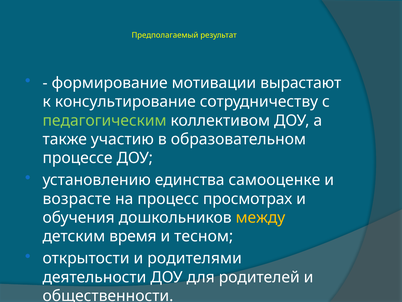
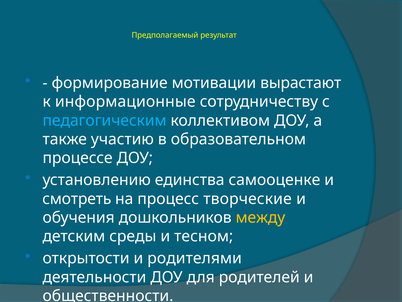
консультирование: консультирование -> информационные
педагогическим colour: light green -> light blue
возрасте: возрасте -> смотреть
просмотрах: просмотрах -> творческие
время: время -> среды
